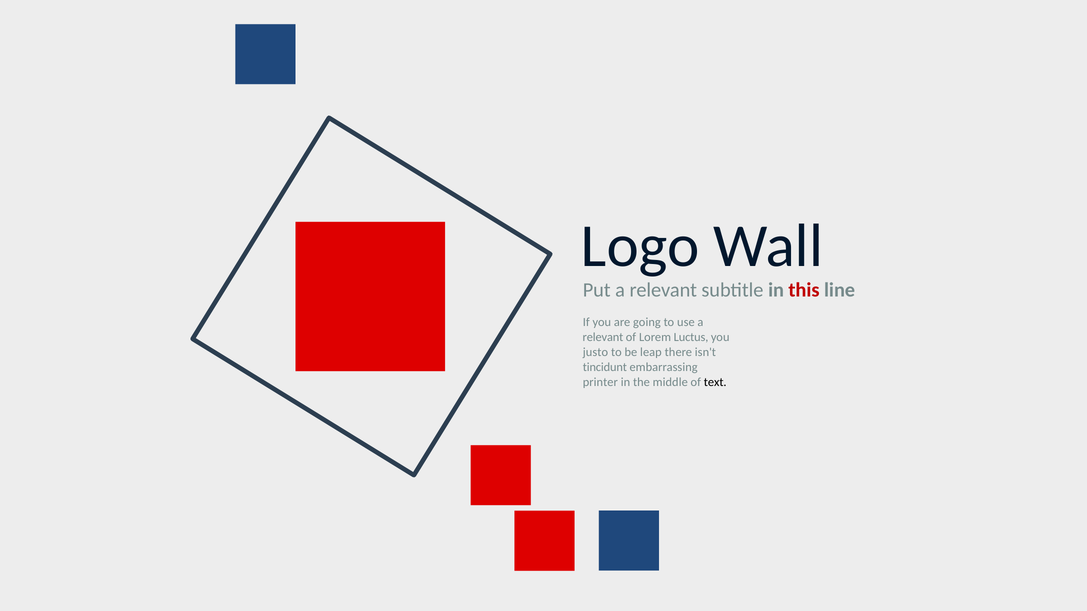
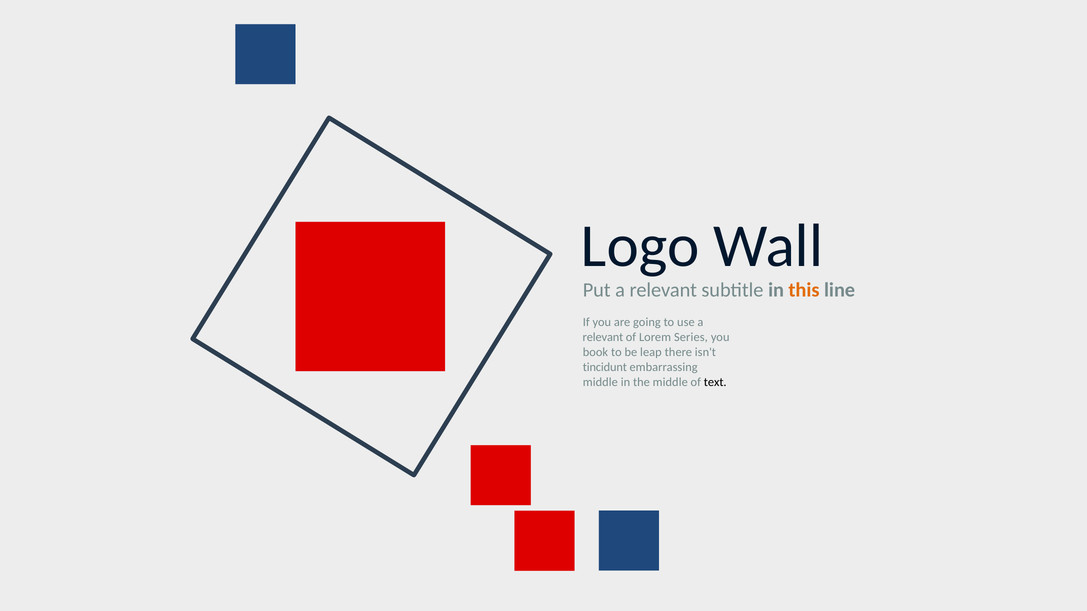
this colour: red -> orange
Luctus: Luctus -> Series
justo: justo -> book
printer at (600, 382): printer -> middle
